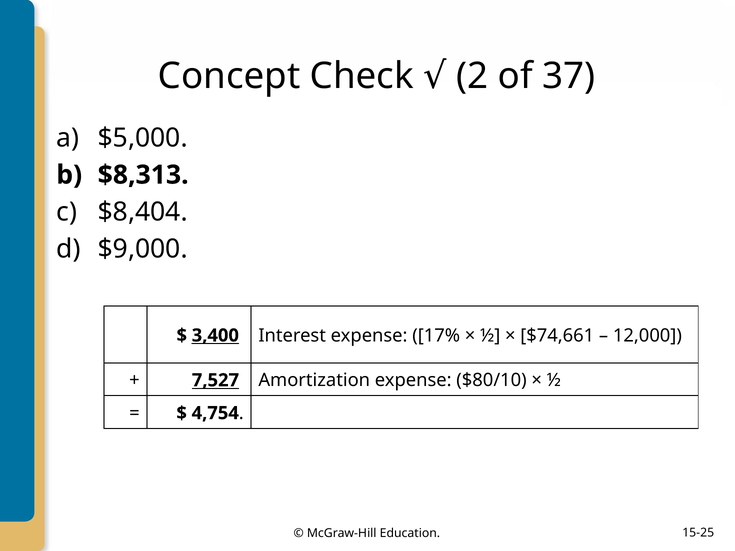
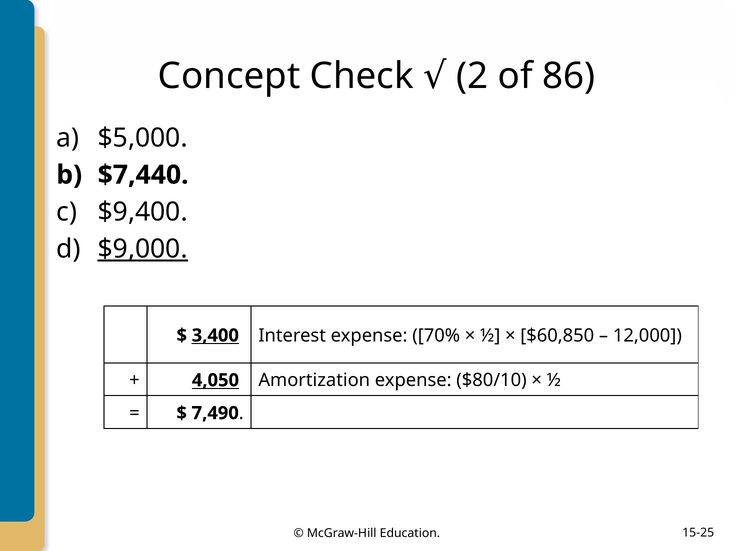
37: 37 -> 86
$8,313: $8,313 -> $7,440
$8,404: $8,404 -> $9,400
$9,000 underline: none -> present
17%: 17% -> 70%
$74,661: $74,661 -> $60,850
7,527: 7,527 -> 4,050
4,754: 4,754 -> 7,490
